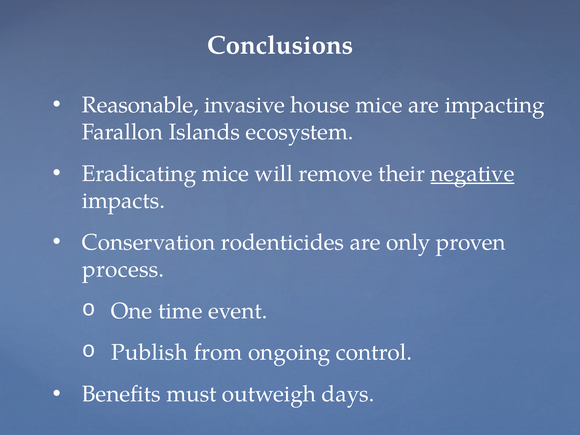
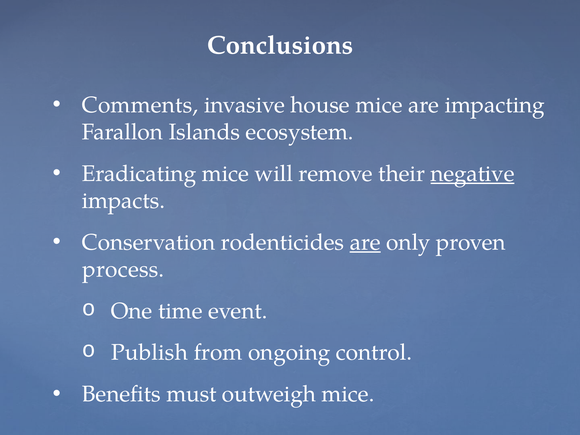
Reasonable: Reasonable -> Comments
are at (365, 242) underline: none -> present
outweigh days: days -> mice
